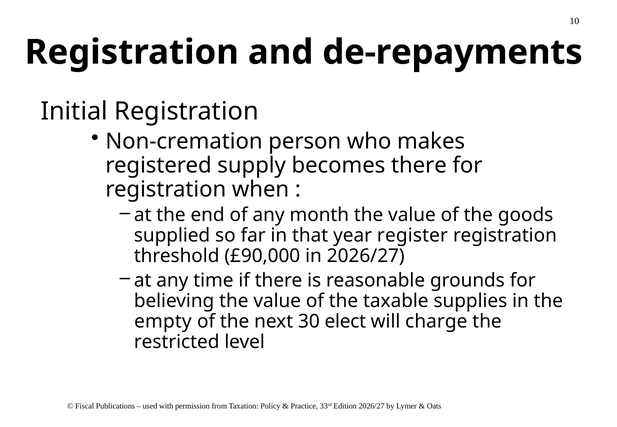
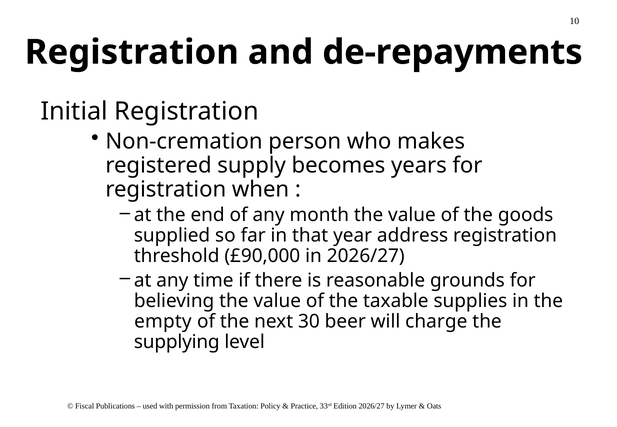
becomes there: there -> years
register: register -> address
elect: elect -> beer
restricted: restricted -> supplying
